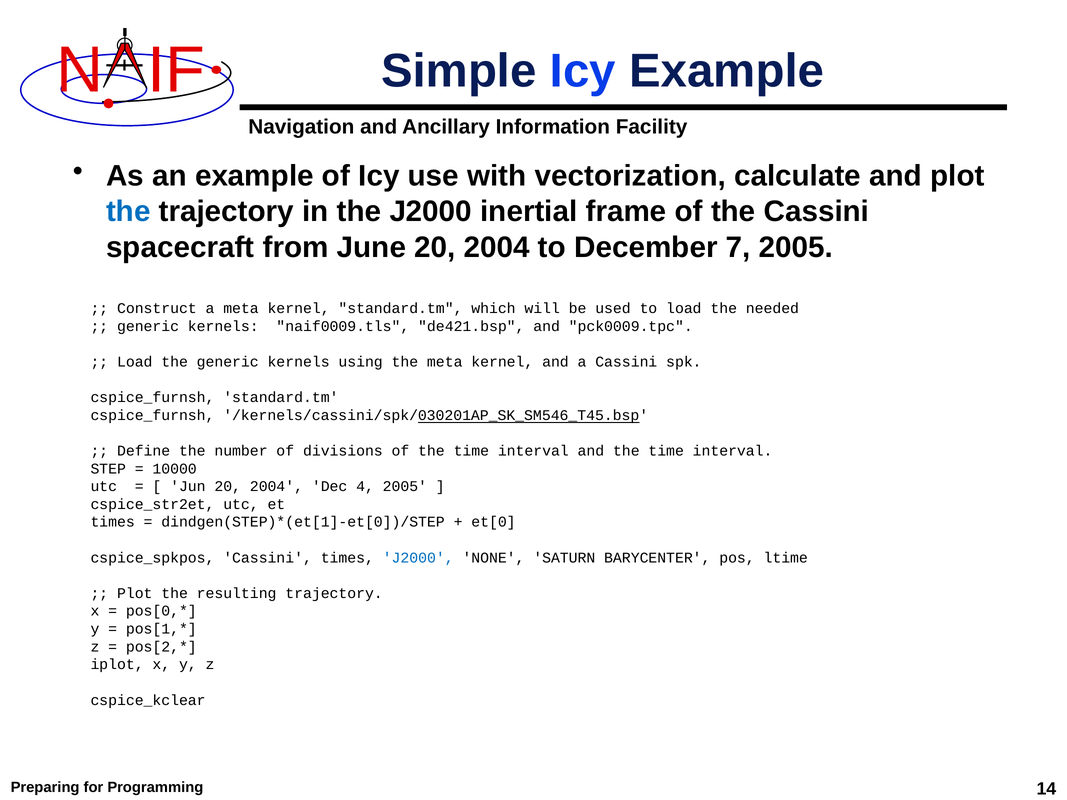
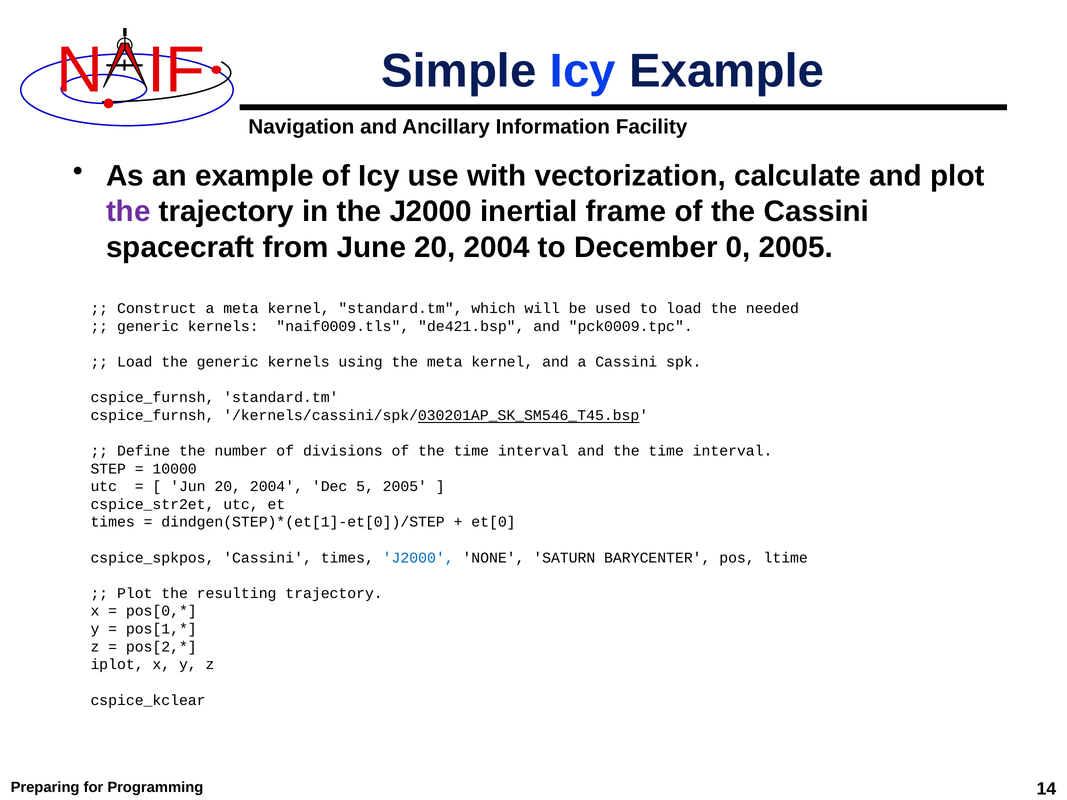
the at (128, 212) colour: blue -> purple
7: 7 -> 0
4: 4 -> 5
